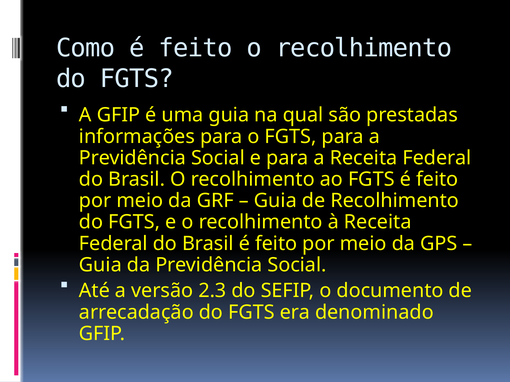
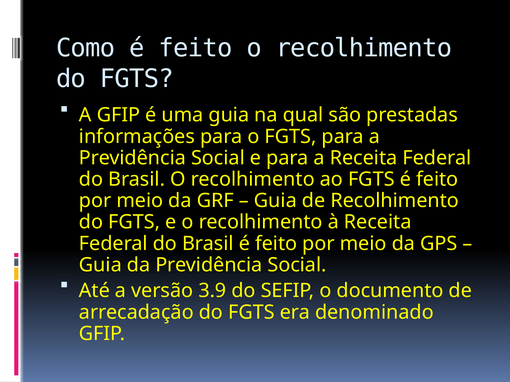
2.3: 2.3 -> 3.9
